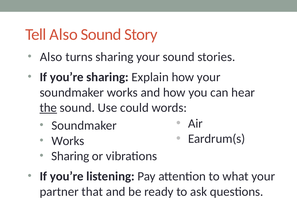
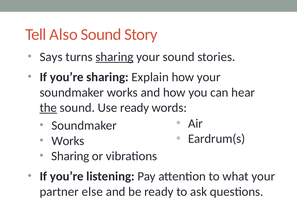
Also at (51, 57): Also -> Says
sharing at (115, 57) underline: none -> present
Use could: could -> ready
that: that -> else
